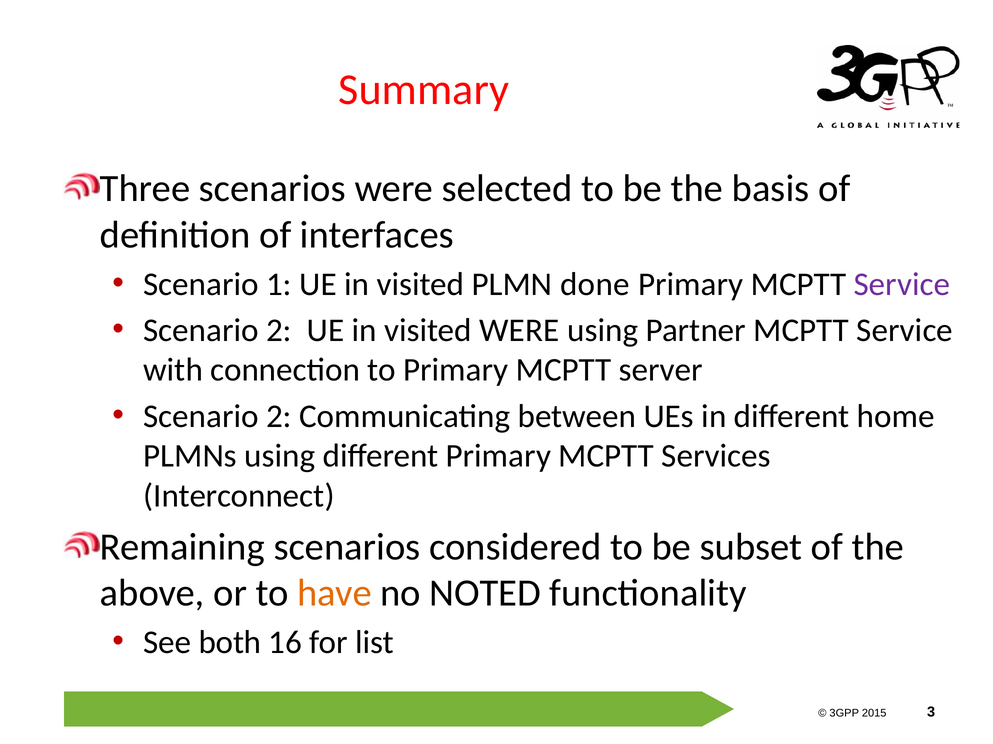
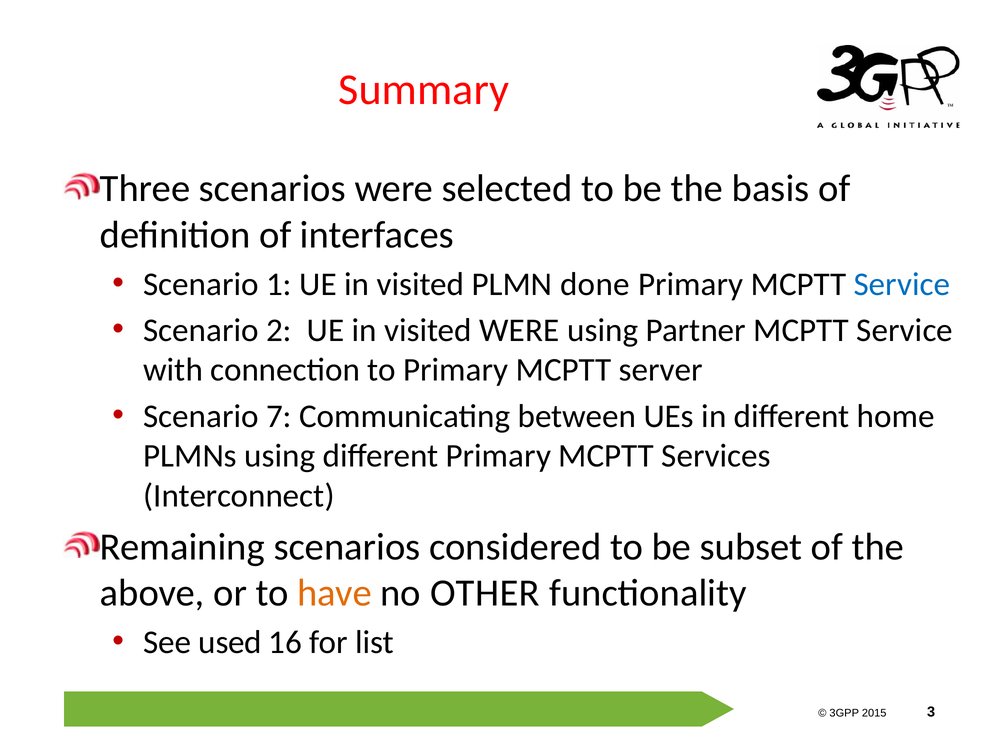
Service at (902, 284) colour: purple -> blue
2 at (279, 417): 2 -> 7
NOTED: NOTED -> OTHER
both: both -> used
